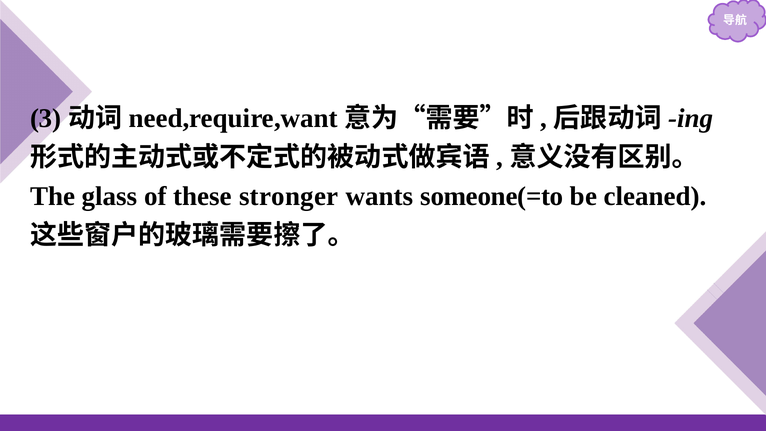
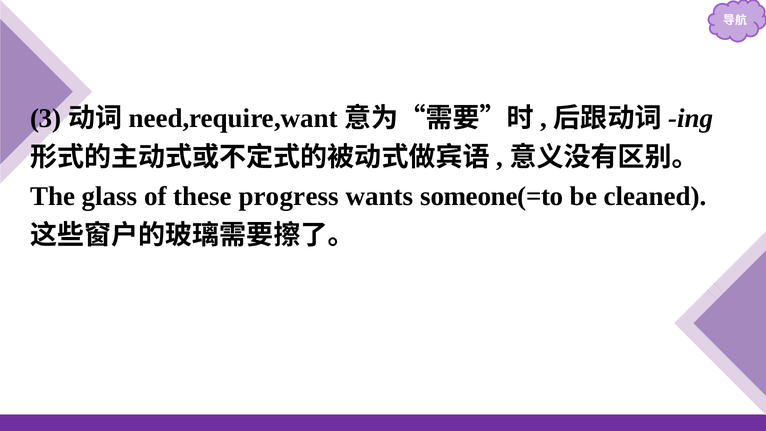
stronger: stronger -> progress
